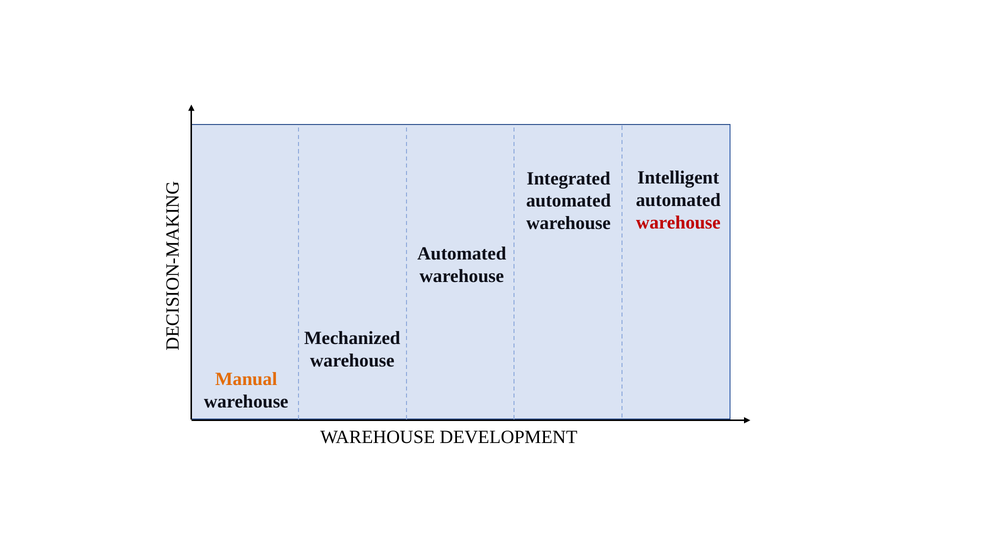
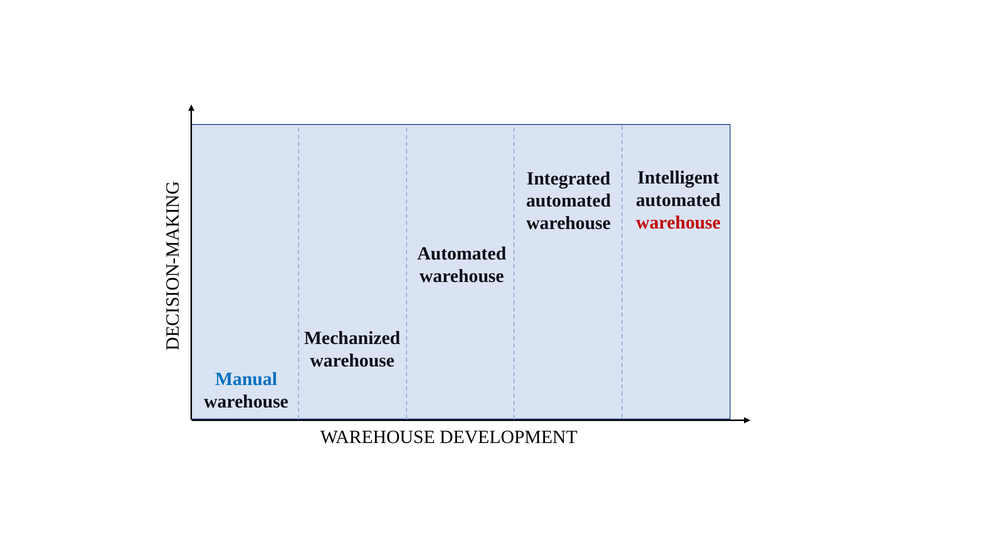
Manual colour: orange -> blue
